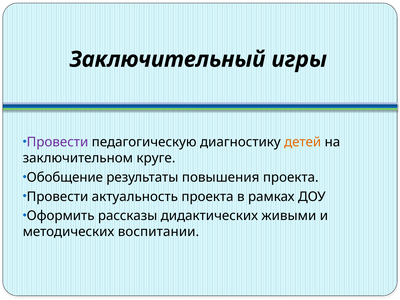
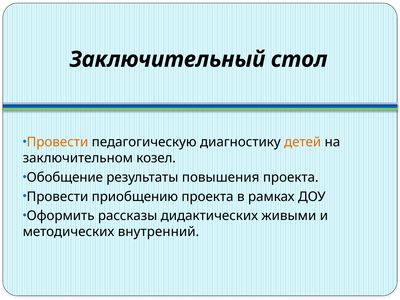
игры: игры -> стол
Провести at (57, 142) colour: purple -> orange
круге: круге -> козел
актуальность: актуальность -> приобщению
воспитании: воспитании -> внутренний
